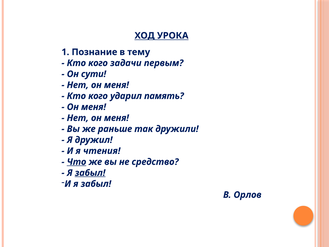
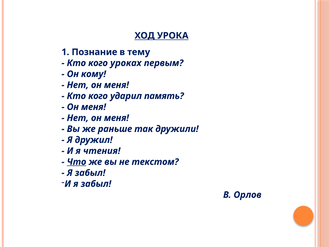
задачи: задачи -> уроках
сути: сути -> кому
средство: средство -> текстом
забыл at (90, 173) underline: present -> none
